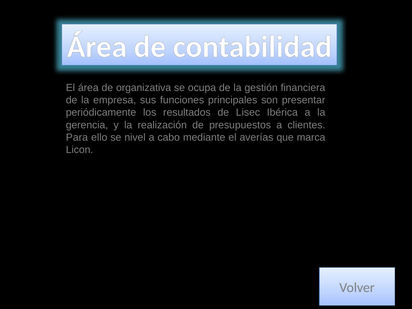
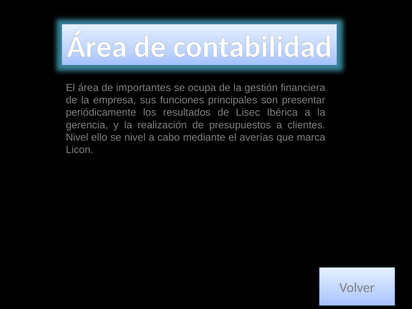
organizativa: organizativa -> importantes
Para at (77, 137): Para -> Nivel
